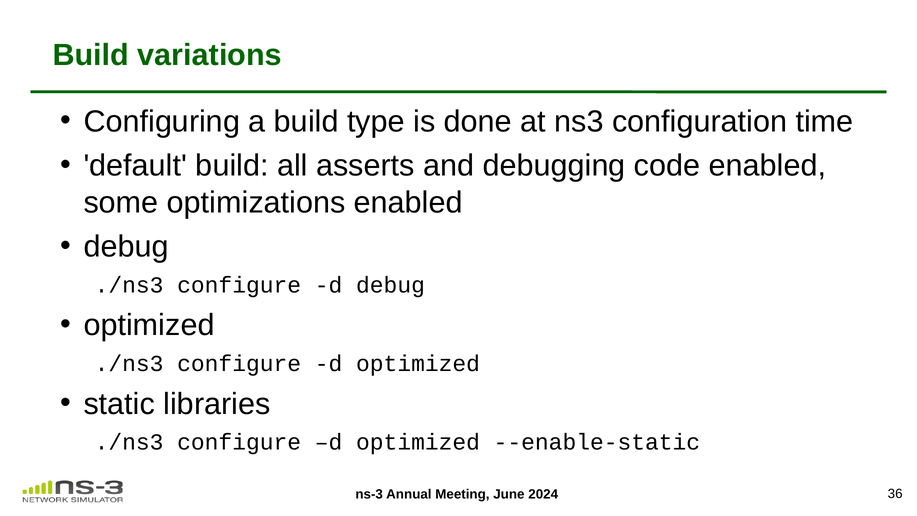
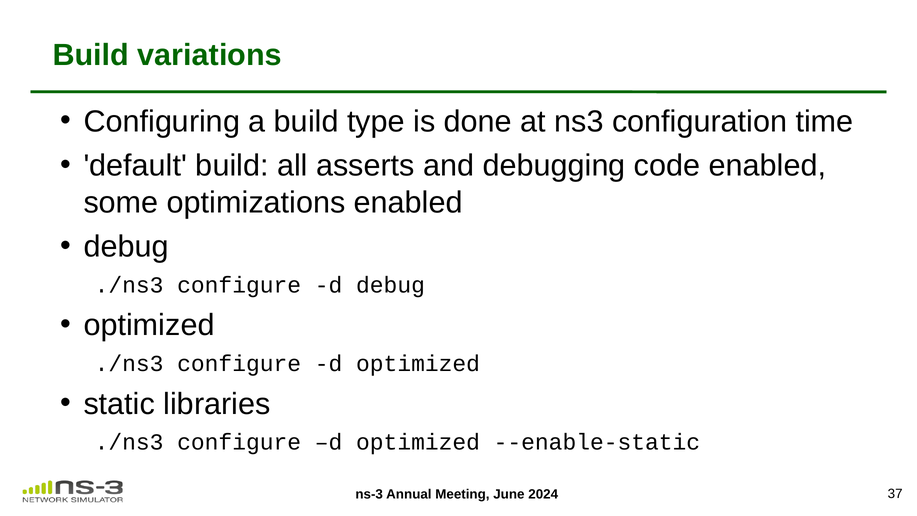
36: 36 -> 37
